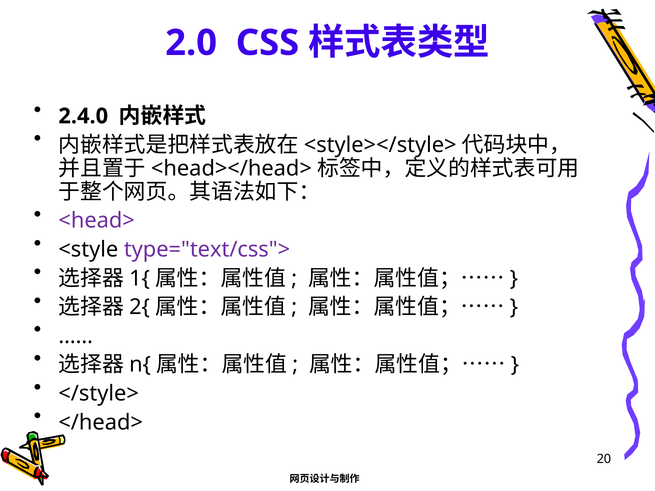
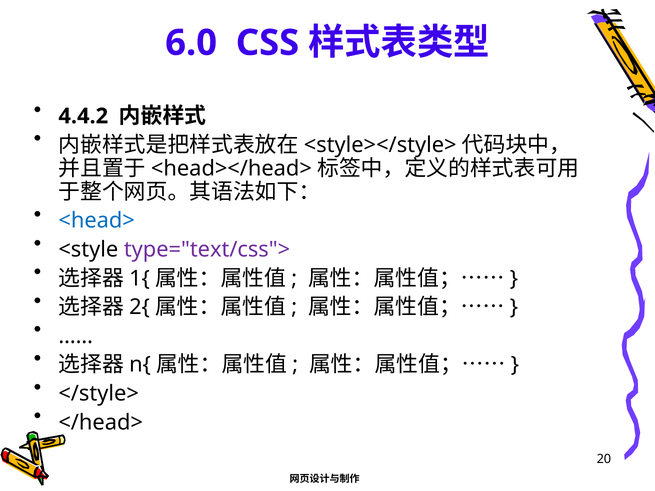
2.0: 2.0 -> 6.0
2.4.0: 2.4.0 -> 4.4.2
<head> colour: purple -> blue
